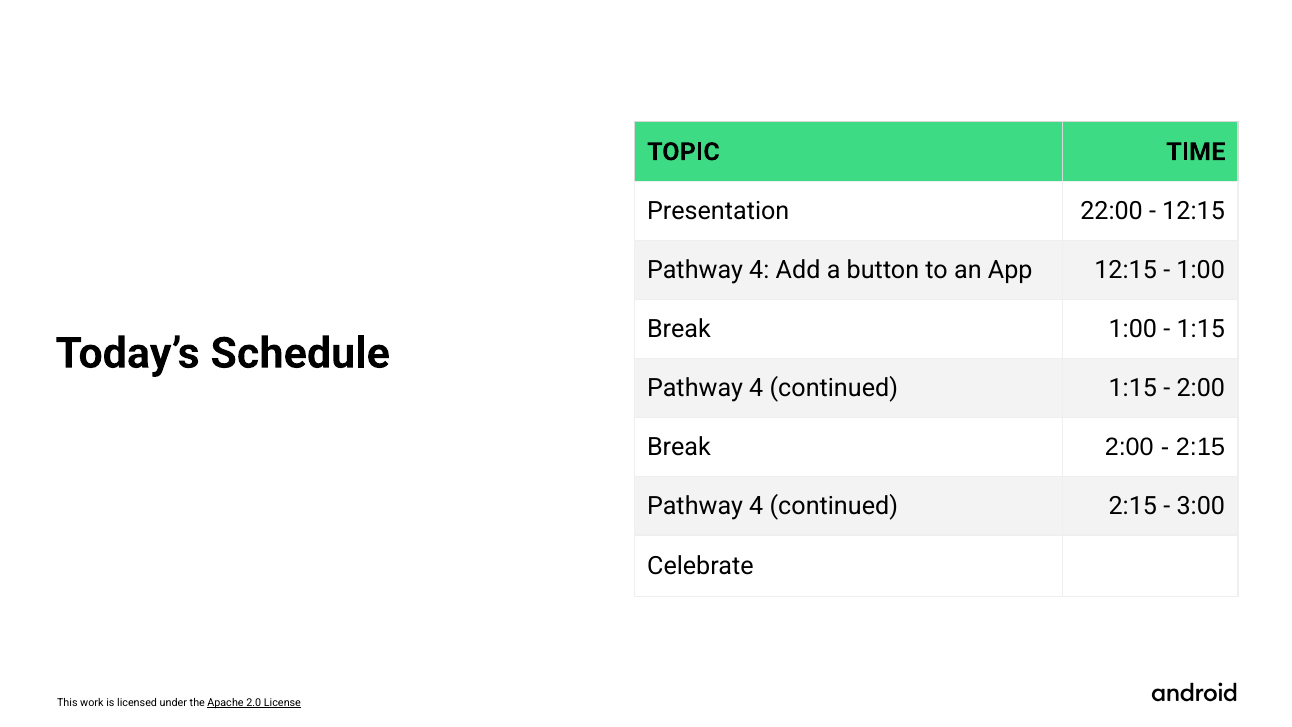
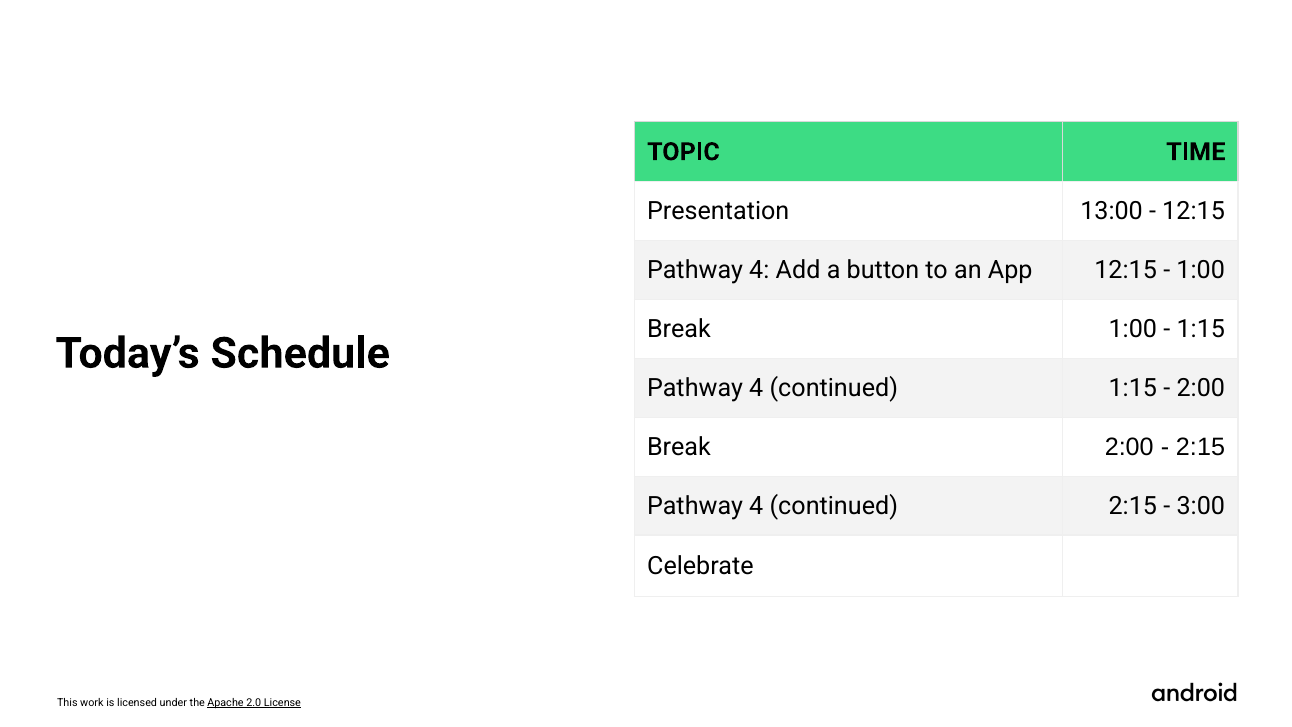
22:00: 22:00 -> 13:00
